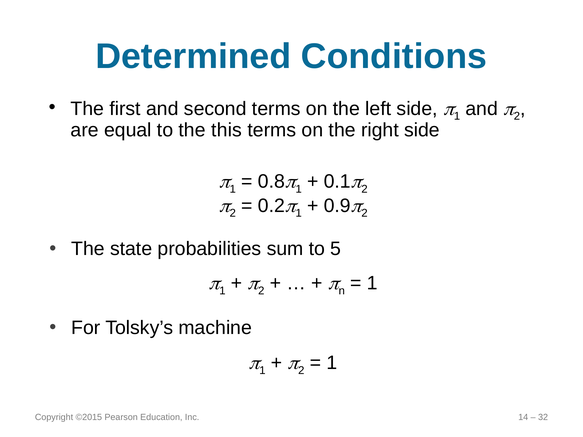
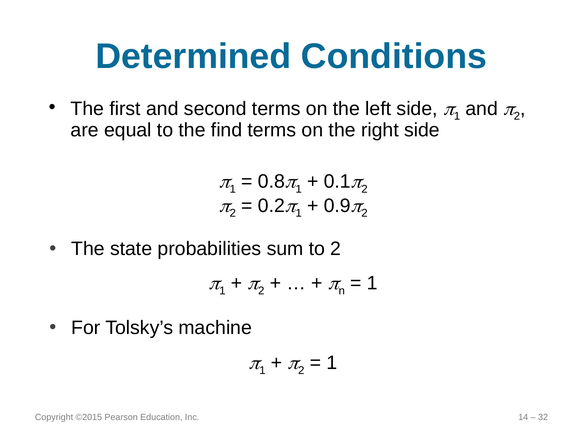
this: this -> find
to 5: 5 -> 2
